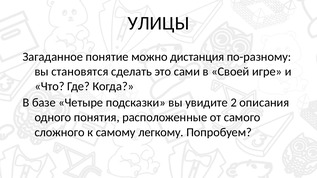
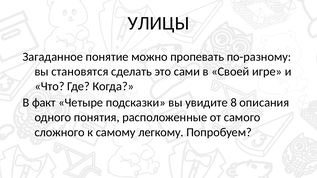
дистанция: дистанция -> пропевать
базе: базе -> факт
2: 2 -> 8
